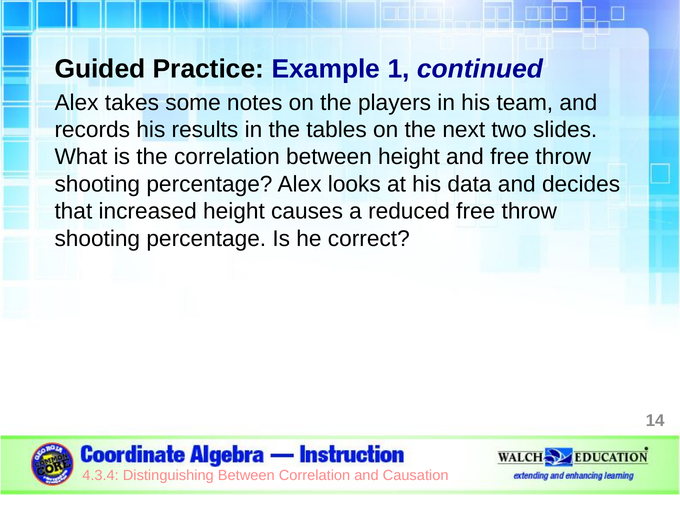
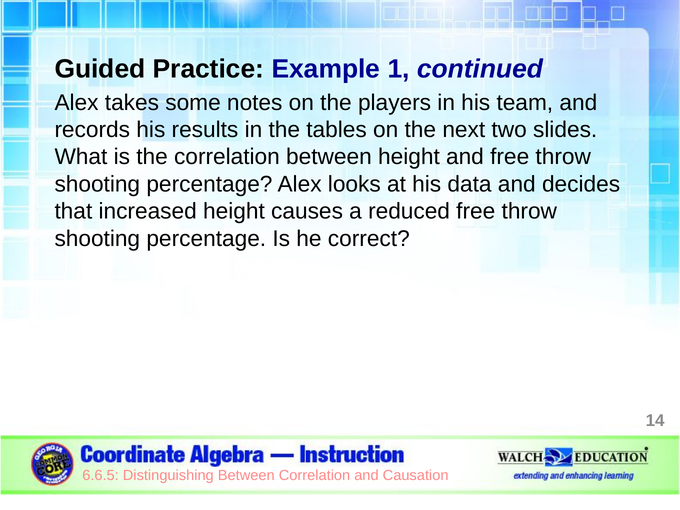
4.3.4: 4.3.4 -> 6.6.5
